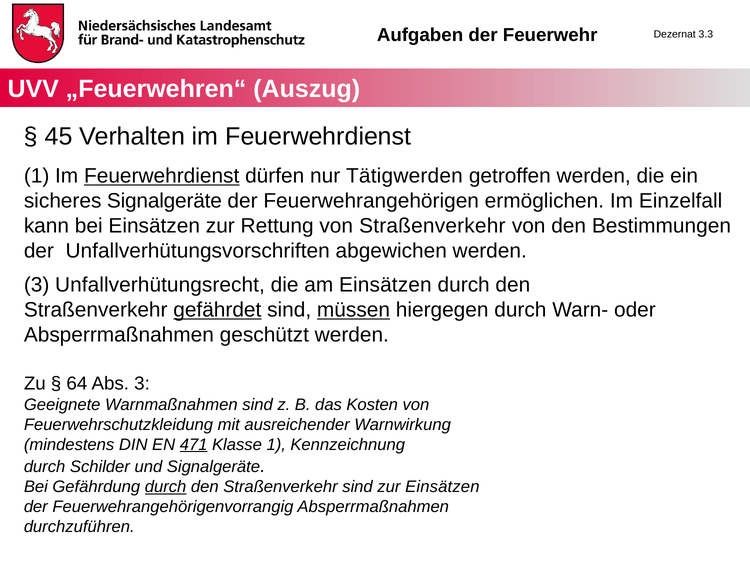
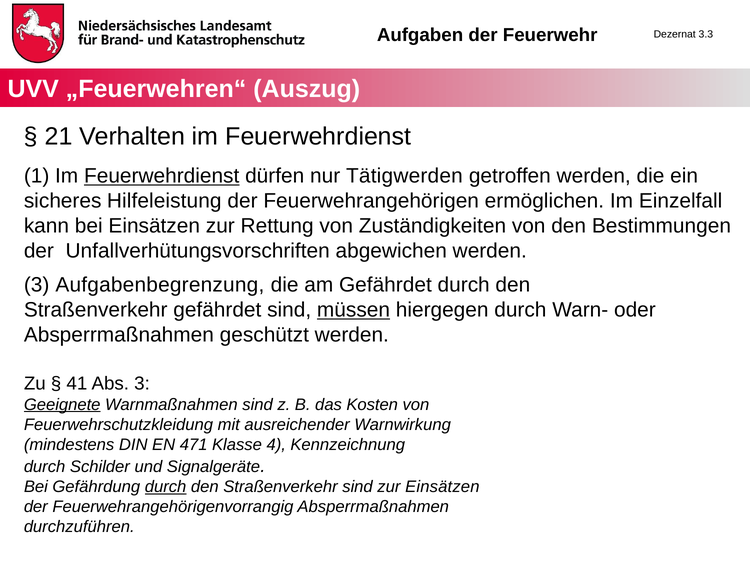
45: 45 -> 21
sicheres Signalgeräte: Signalgeräte -> Hilfeleistung
von Straßenverkehr: Straßenverkehr -> Zuständigkeiten
Unfallverhütungsrecht: Unfallverhütungsrecht -> Aufgabenbegrenzung
am Einsätzen: Einsätzen -> Gefährdet
gefährdet at (217, 310) underline: present -> none
64: 64 -> 41
Geeignete underline: none -> present
471 underline: present -> none
Klasse 1: 1 -> 4
